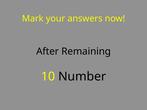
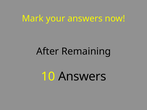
10 Number: Number -> Answers
